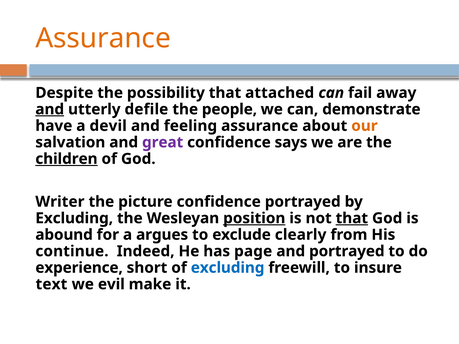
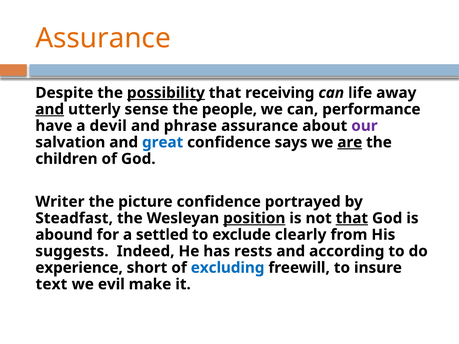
possibility underline: none -> present
attached: attached -> receiving
fail: fail -> life
defile: defile -> sense
demonstrate: demonstrate -> performance
feeling: feeling -> phrase
our colour: orange -> purple
great colour: purple -> blue
are underline: none -> present
children underline: present -> none
Excluding at (74, 218): Excluding -> Steadfast
argues: argues -> settled
continue: continue -> suggests
page: page -> rests
and portrayed: portrayed -> according
